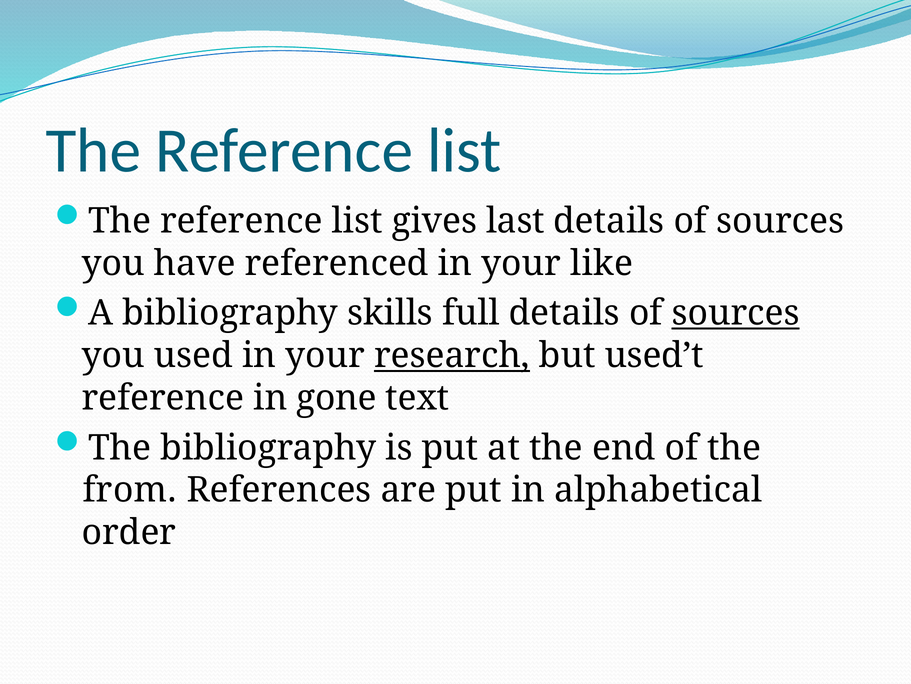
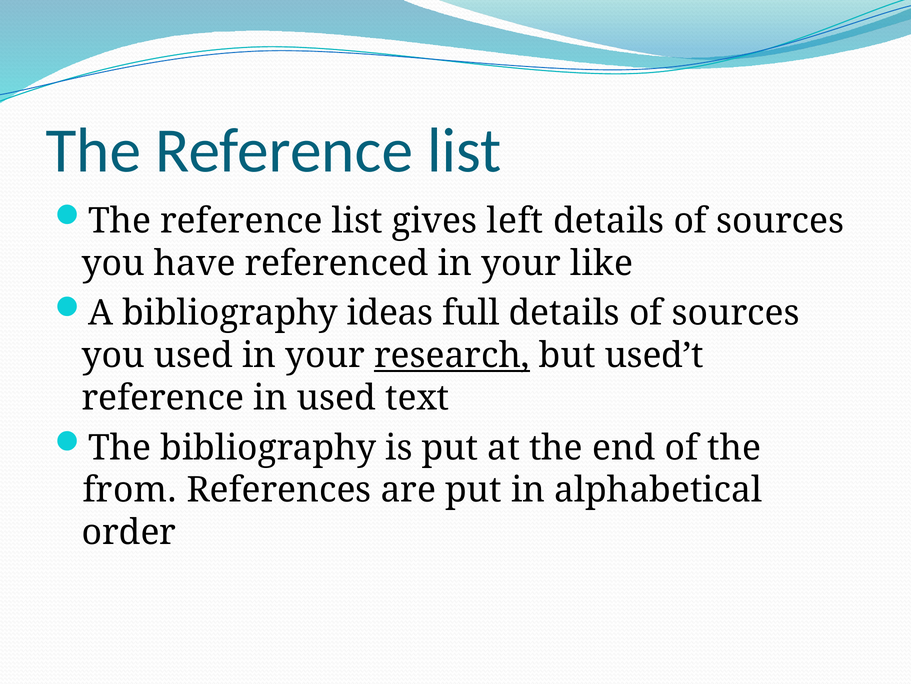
last: last -> left
skills: skills -> ideas
sources at (736, 313) underline: present -> none
in gone: gone -> used
